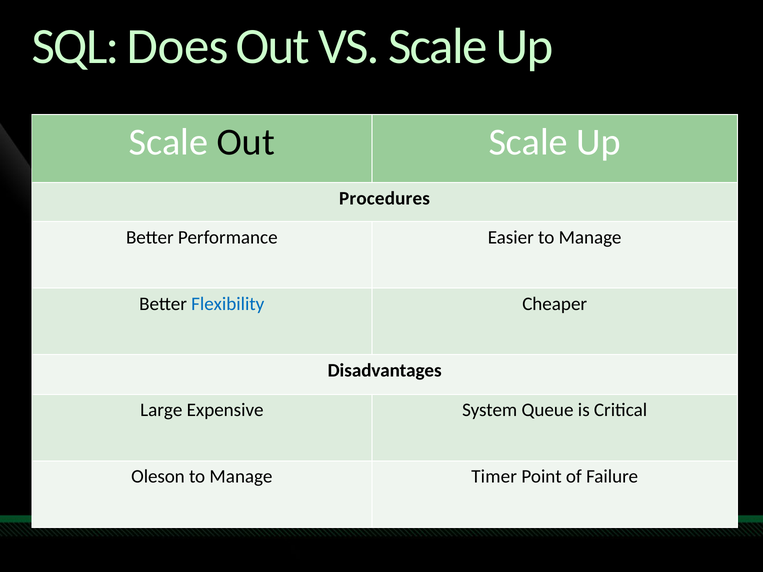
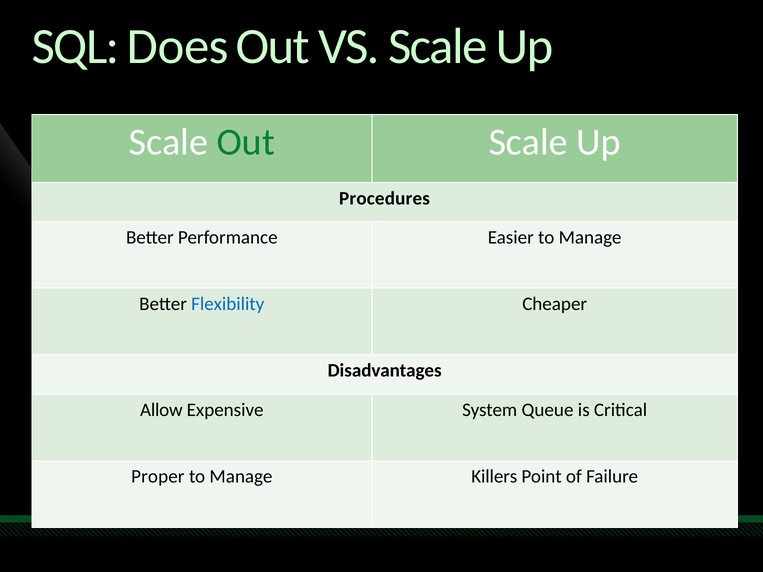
Out at (246, 142) colour: black -> green
Large: Large -> Allow
Oleson: Oleson -> Proper
Timer: Timer -> Killers
